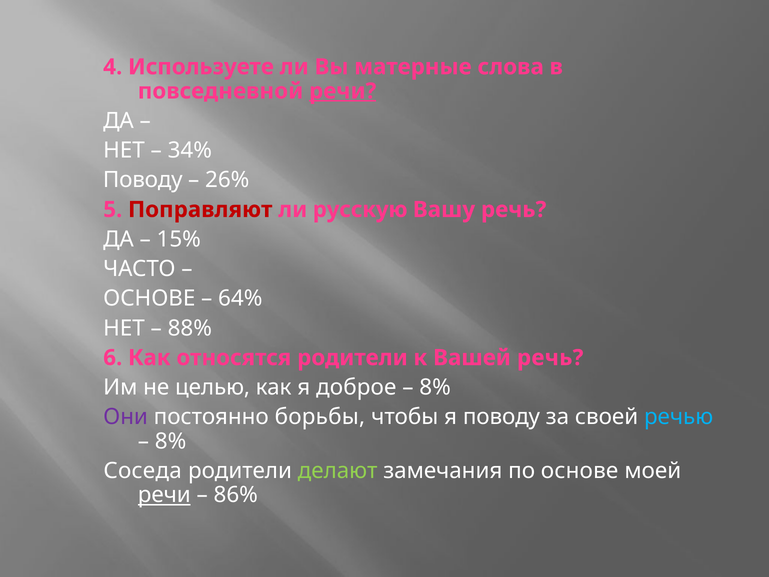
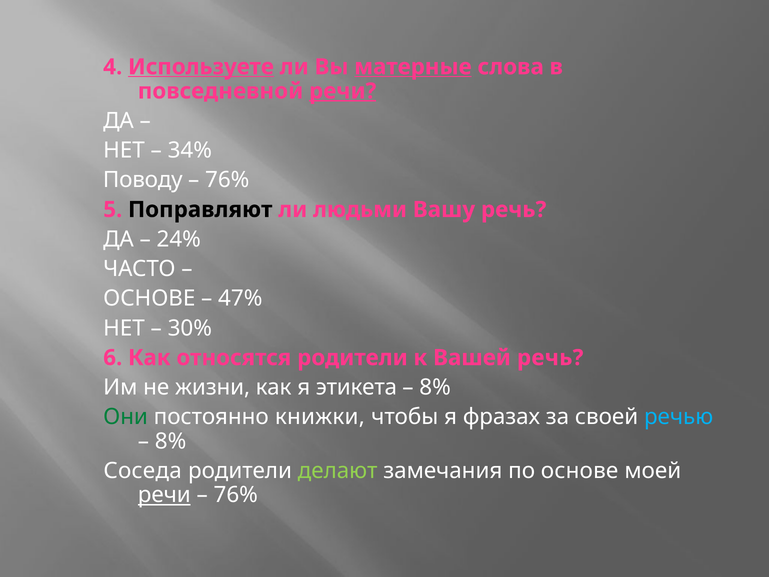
Используете underline: none -> present
матерные underline: none -> present
26% at (227, 180): 26% -> 76%
Поправляют colour: red -> black
русскую: русскую -> людьми
15%: 15% -> 24%
64%: 64% -> 47%
88%: 88% -> 30%
целью: целью -> жизни
доброе: доброе -> этикета
Они colour: purple -> green
борьбы: борьбы -> книжки
я поводу: поводу -> фразах
86% at (236, 495): 86% -> 76%
